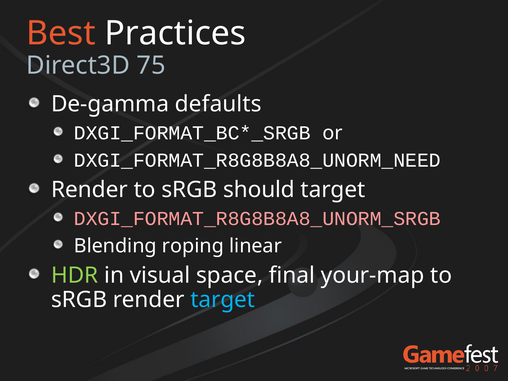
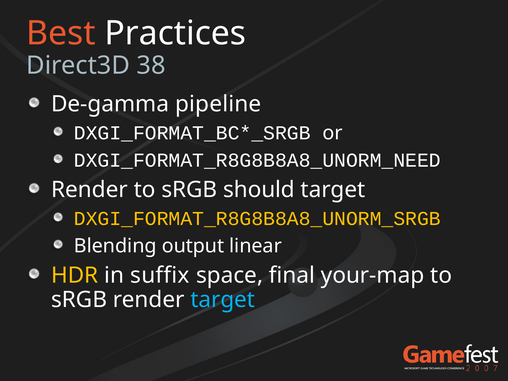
75: 75 -> 38
defaults: defaults -> pipeline
DXGI_FORMAT_R8G8B8A8_UNORM_SRGB colour: pink -> yellow
roping: roping -> output
HDR colour: light green -> yellow
visual: visual -> suffix
